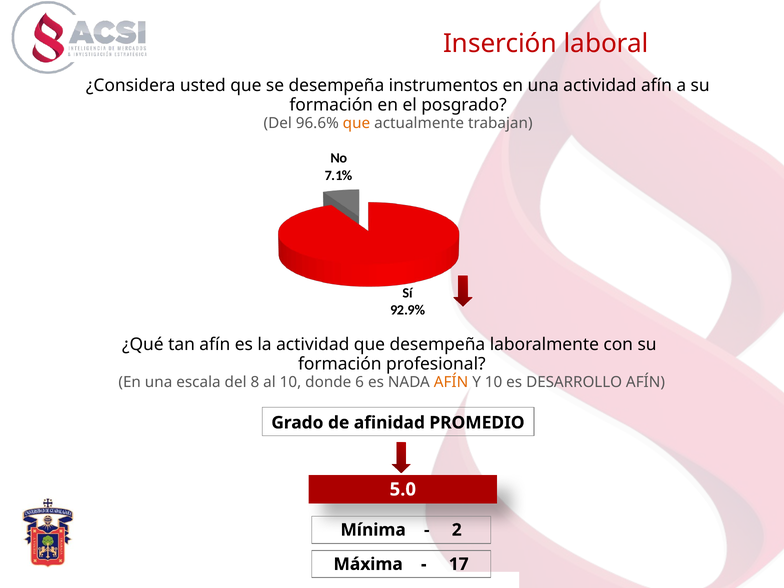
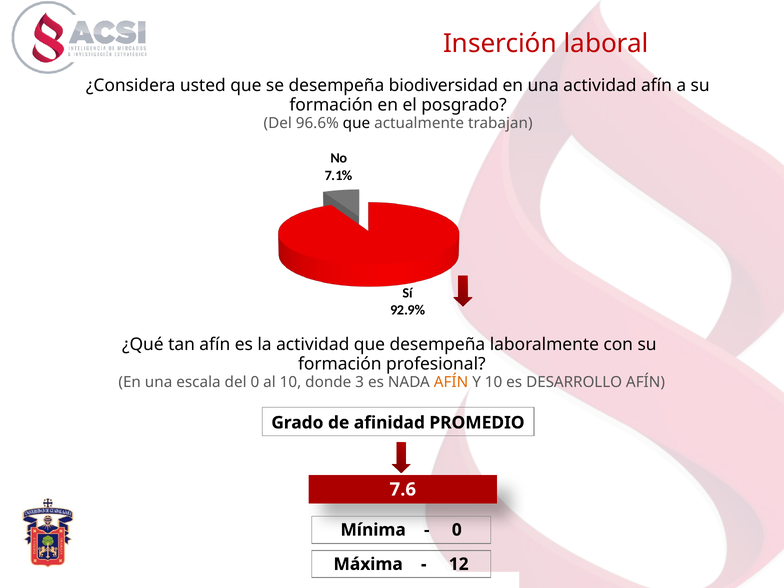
instrumentos: instrumentos -> biodiversidad
que at (356, 123) colour: orange -> black
del 8: 8 -> 0
6: 6 -> 3
5.0: 5.0 -> 7.6
2 at (457, 530): 2 -> 0
17: 17 -> 12
